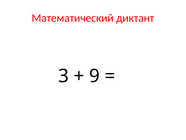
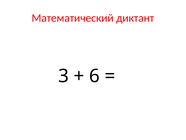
9: 9 -> 6
